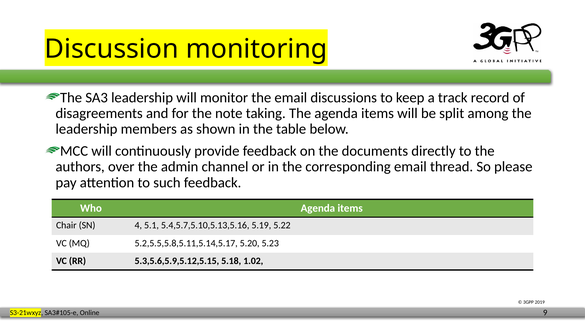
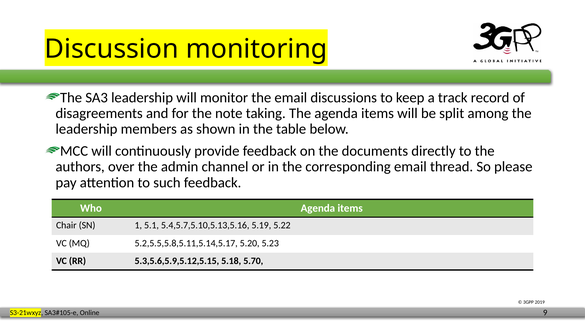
4: 4 -> 1
1.02: 1.02 -> 5.70
